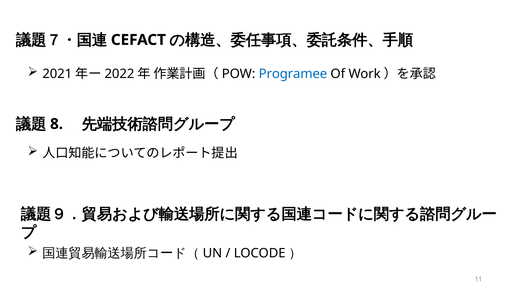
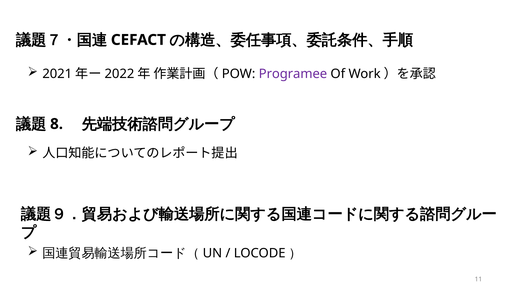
Programee colour: blue -> purple
